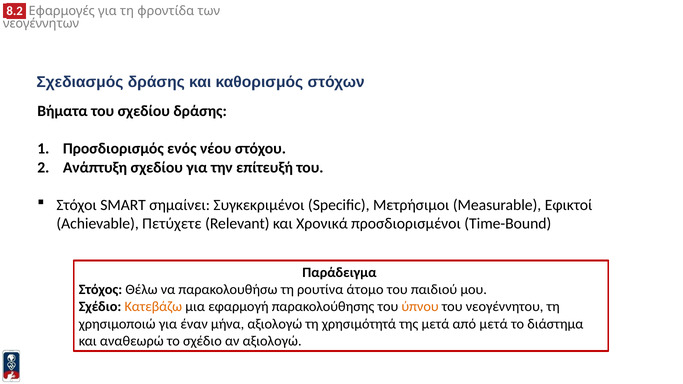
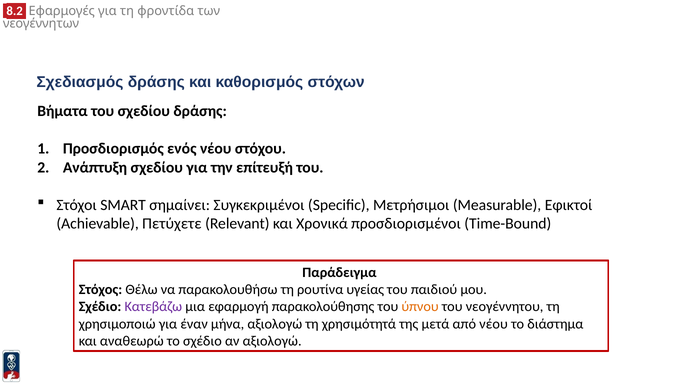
άτομο: άτομο -> υγείας
Κατεβάζω colour: orange -> purple
από μετά: μετά -> νέου
